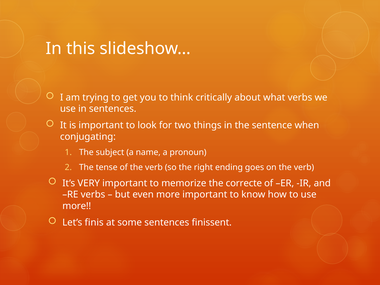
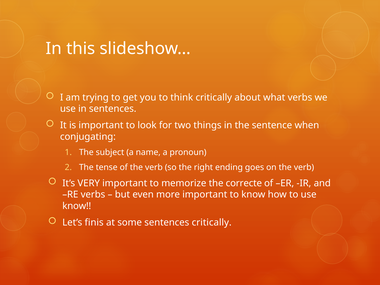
more at (77, 206): more -> know
sentences finissent: finissent -> critically
